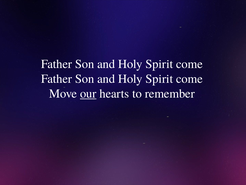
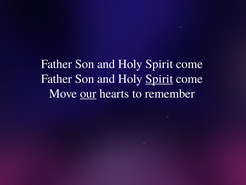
Spirit at (159, 79) underline: none -> present
